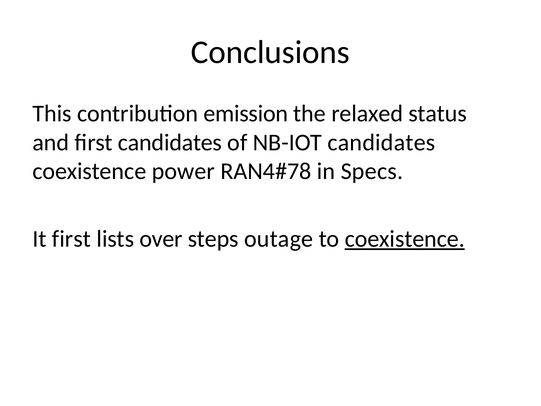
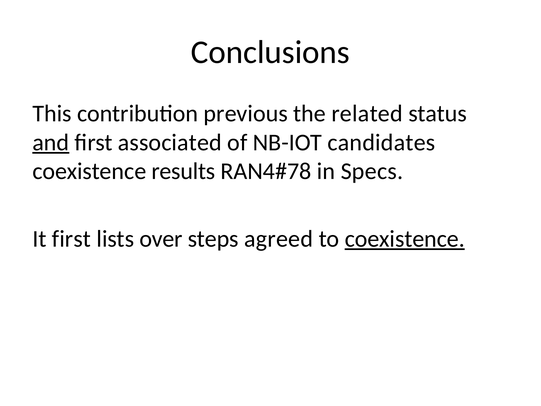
emission: emission -> previous
relaxed: relaxed -> related
and underline: none -> present
first candidates: candidates -> associated
power: power -> results
outage: outage -> agreed
